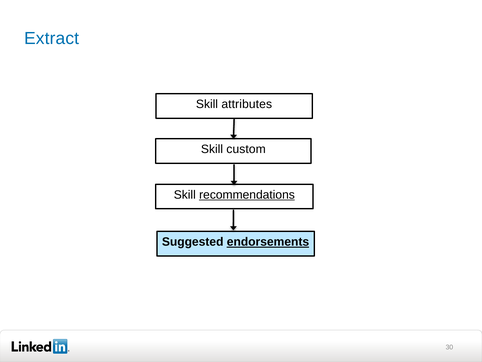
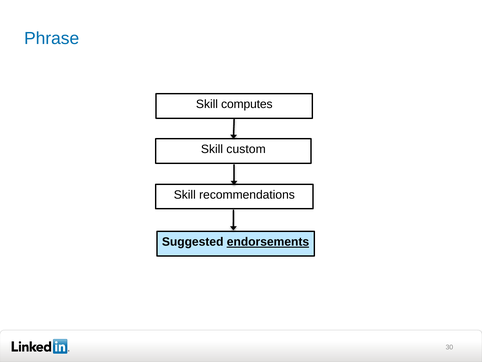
Extract: Extract -> Phrase
attributes: attributes -> computes
recommendations underline: present -> none
